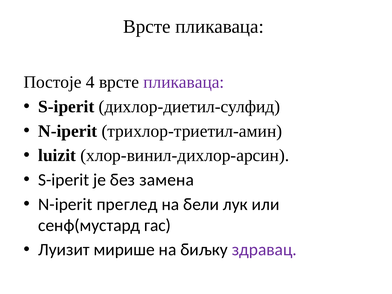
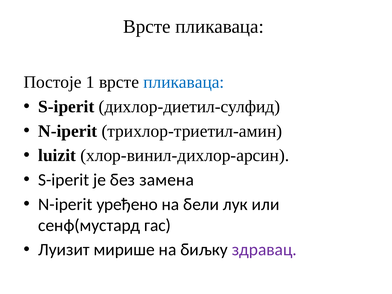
4: 4 -> 1
пликаваца at (184, 82) colour: purple -> blue
преглед: преглед -> уређено
